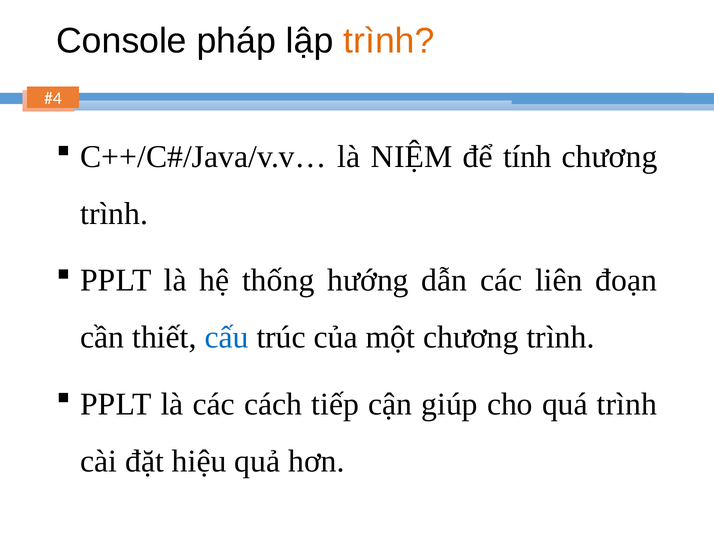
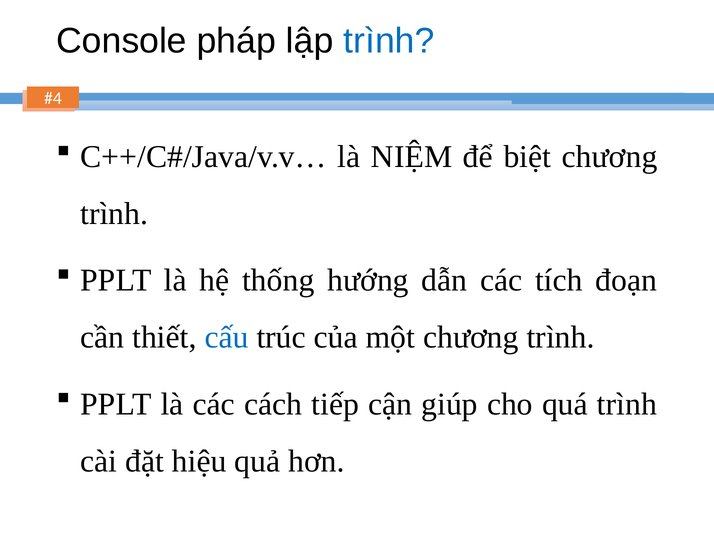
trình at (389, 41) colour: orange -> blue
tính: tính -> biệt
liên: liên -> tích
